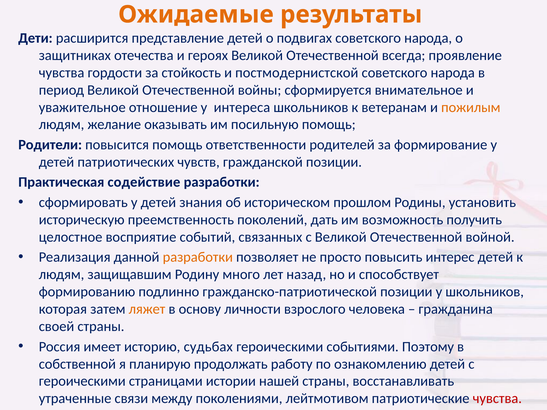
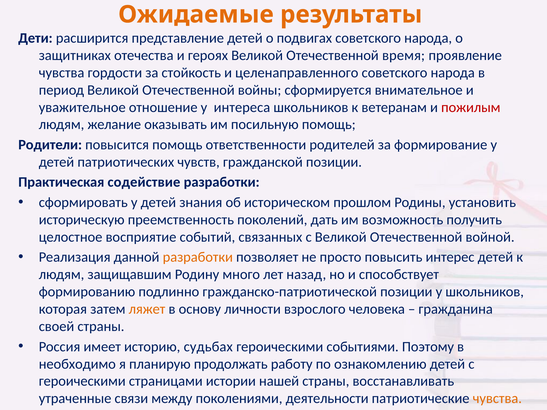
всегда: всегда -> время
постмодернистской: постмодернистской -> целенаправленного
пожилым colour: orange -> red
собственной: собственной -> необходимо
лейтмотивом: лейтмотивом -> деятельности
чувства at (497, 399) colour: red -> orange
